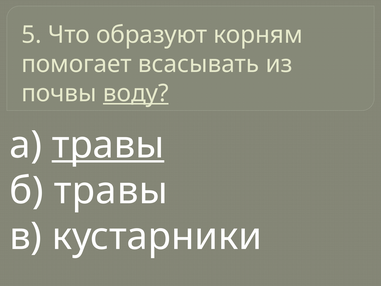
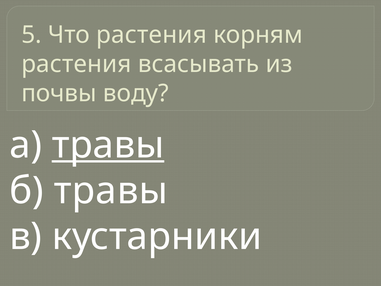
Что образуют: образуют -> растения
помогает at (77, 64): помогает -> растения
воду underline: present -> none
